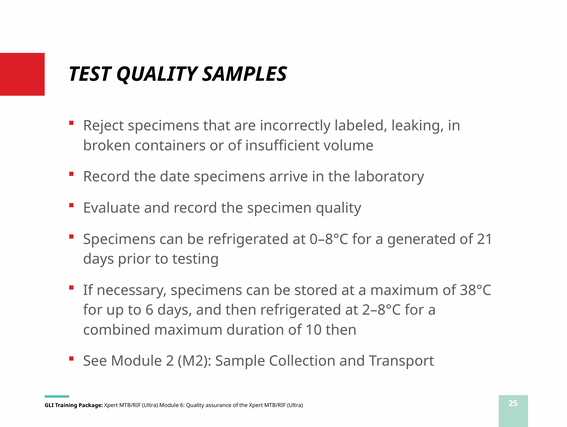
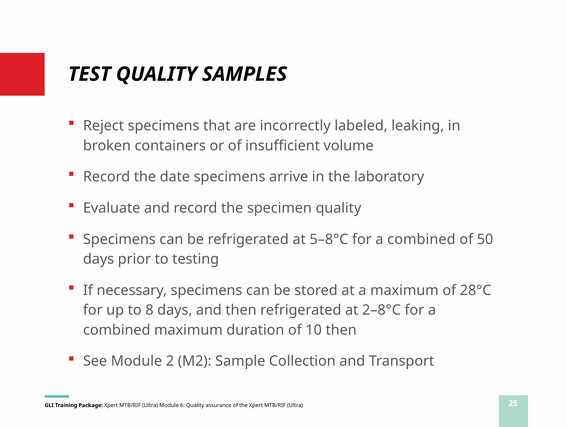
0–8°C: 0–8°C -> 5–8°C
generated at (422, 239): generated -> combined
21: 21 -> 50
38°C: 38°C -> 28°C
to 6: 6 -> 8
